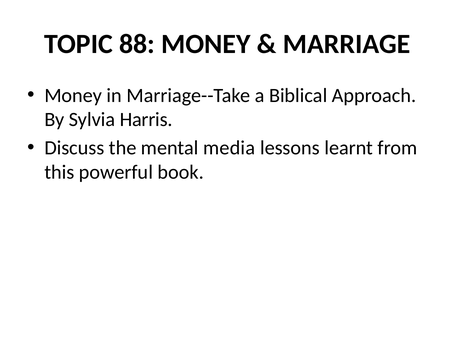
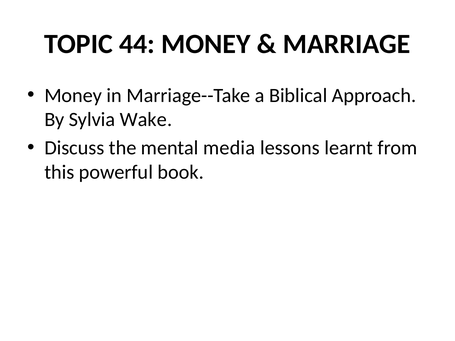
88: 88 -> 44
Harris: Harris -> Wake
